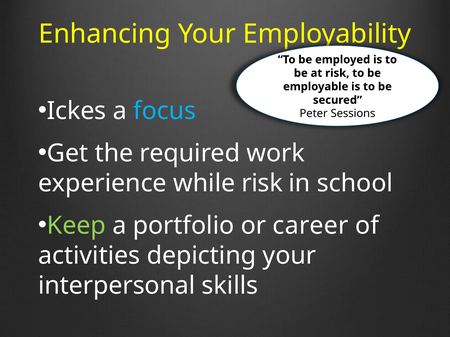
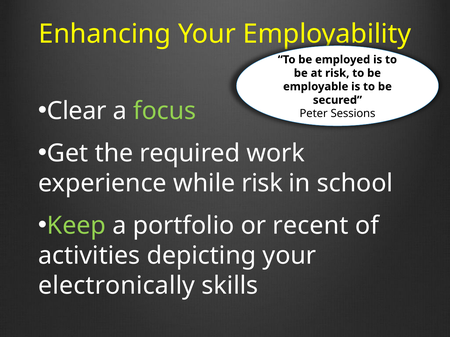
Ickes: Ickes -> Clear
focus colour: light blue -> light green
career: career -> recent
interpersonal: interpersonal -> electronically
